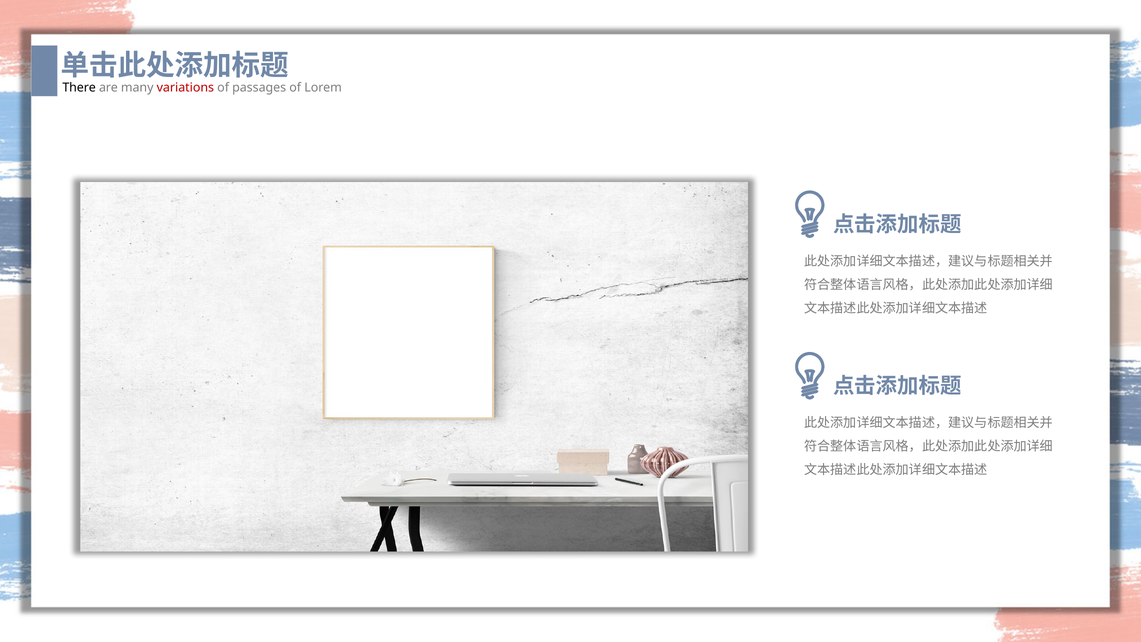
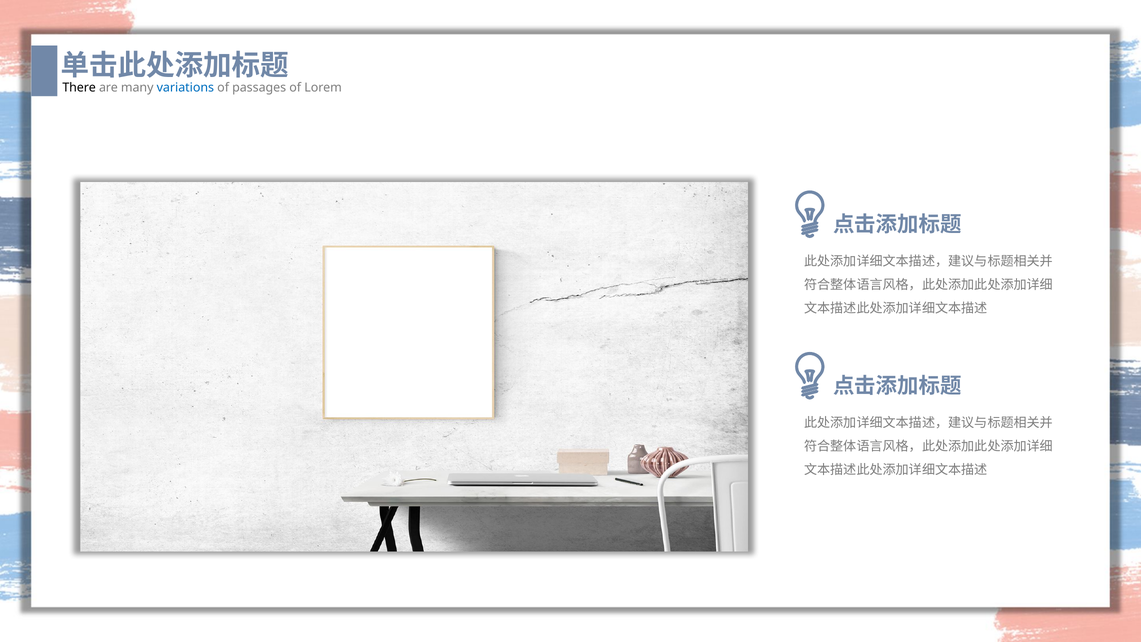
variations colour: red -> blue
